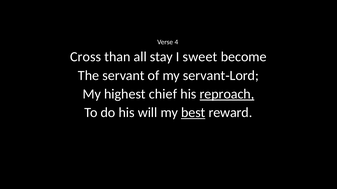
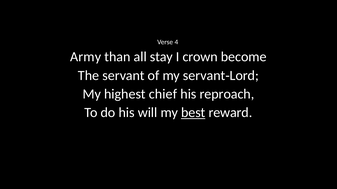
Cross: Cross -> Army
sweet: sweet -> crown
reproach underline: present -> none
